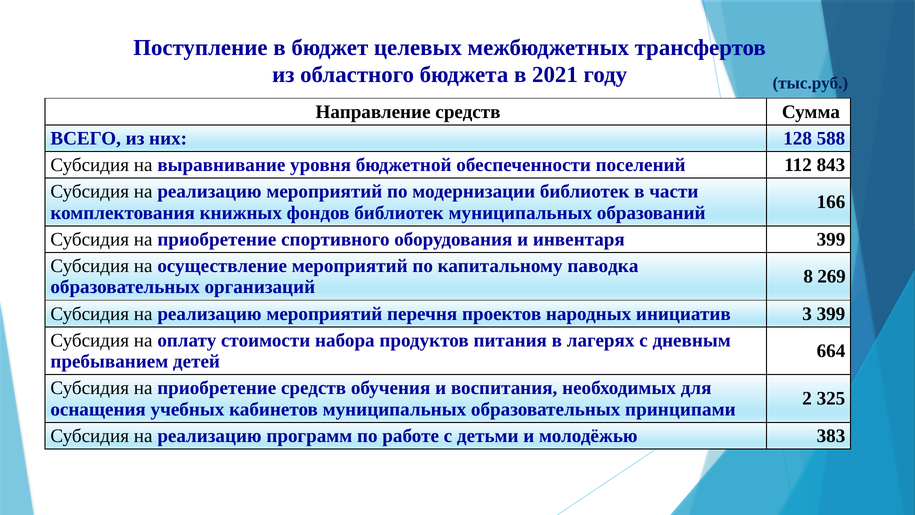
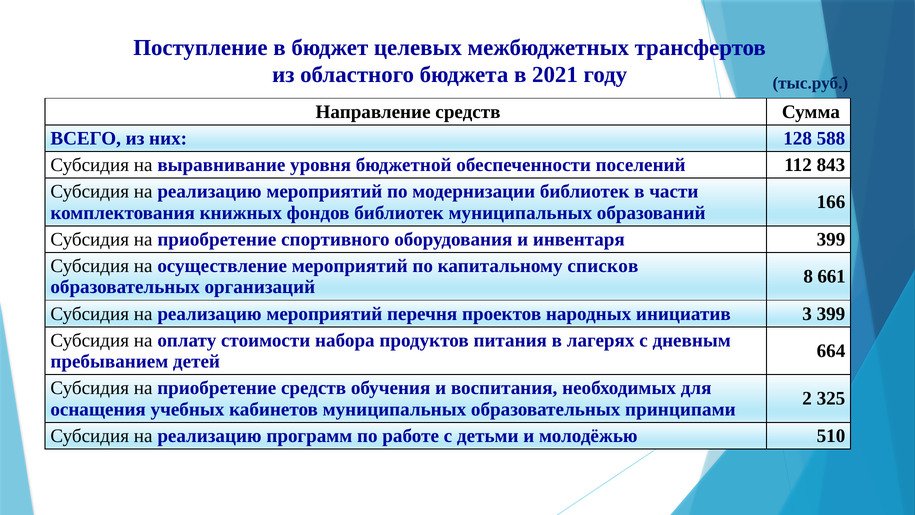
паводка: паводка -> списков
269: 269 -> 661
383: 383 -> 510
